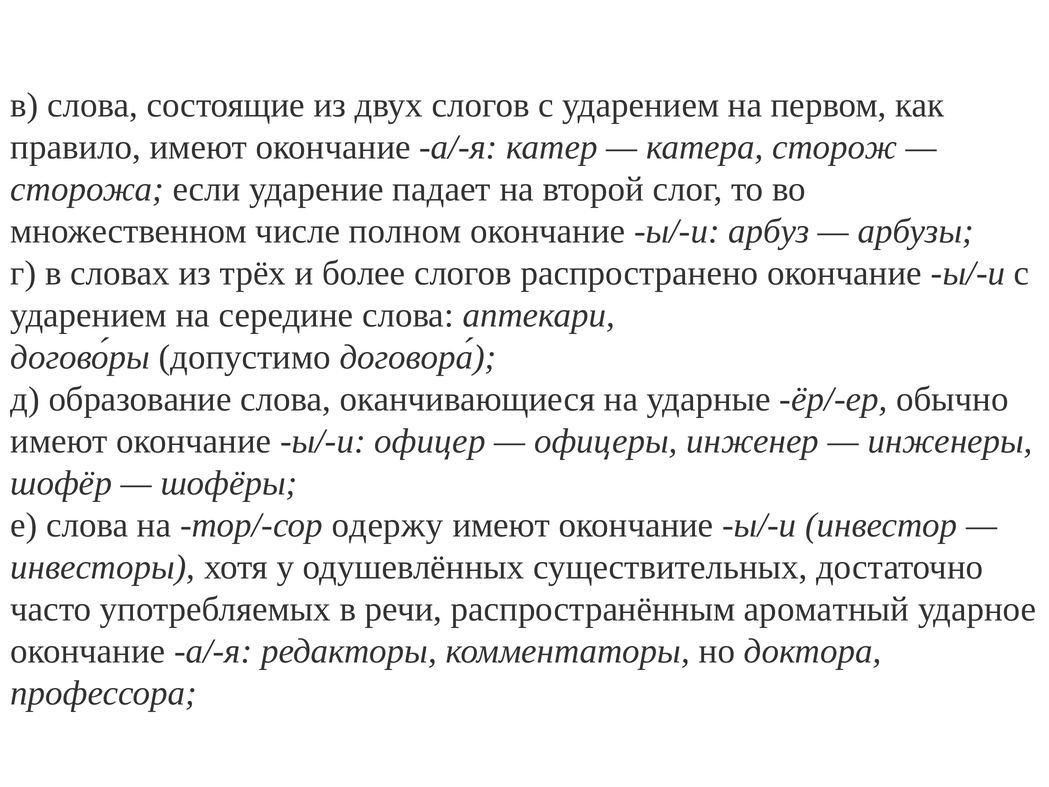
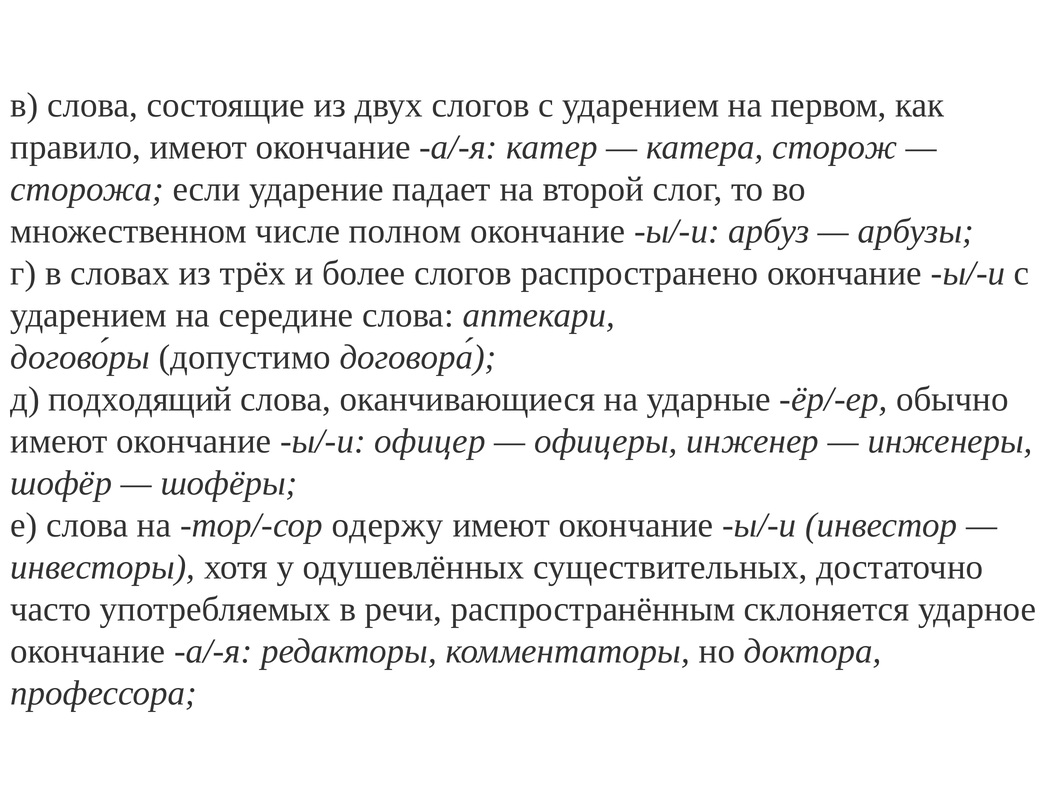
образование: образование -> подходящий
ароматный: ароматный -> склоняется
